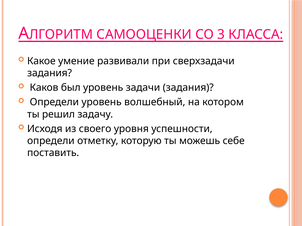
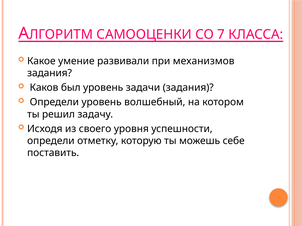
3: 3 -> 7
сверхзадачи: сверхзадачи -> механизмов
